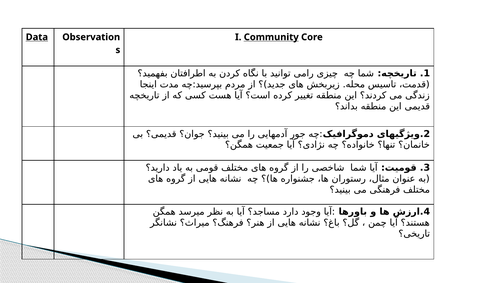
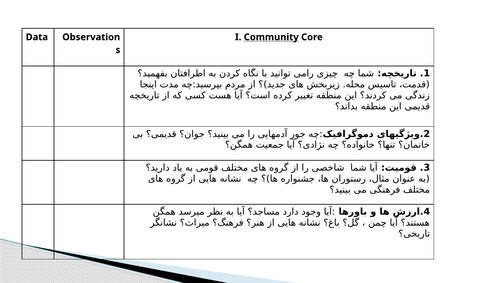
Data underline: present -> none
